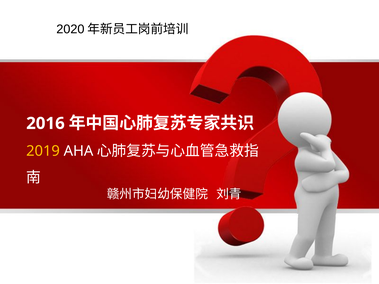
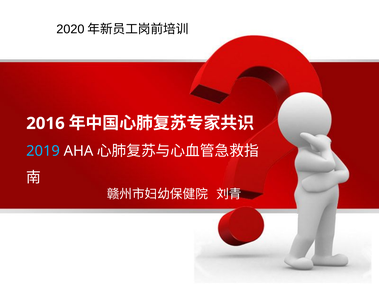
2019 colour: yellow -> light blue
